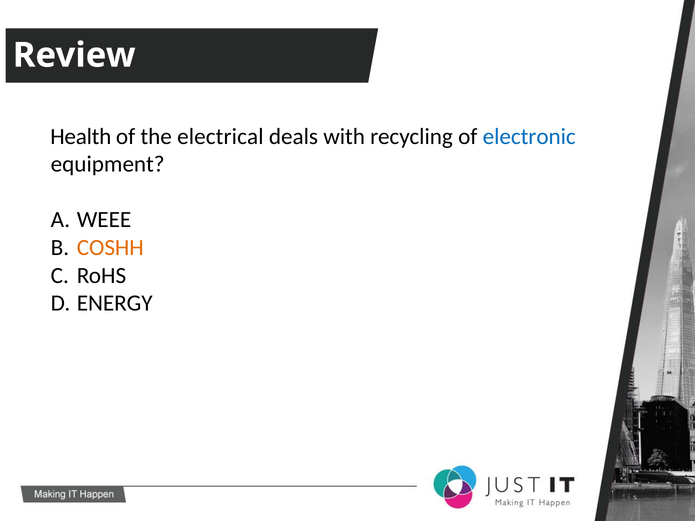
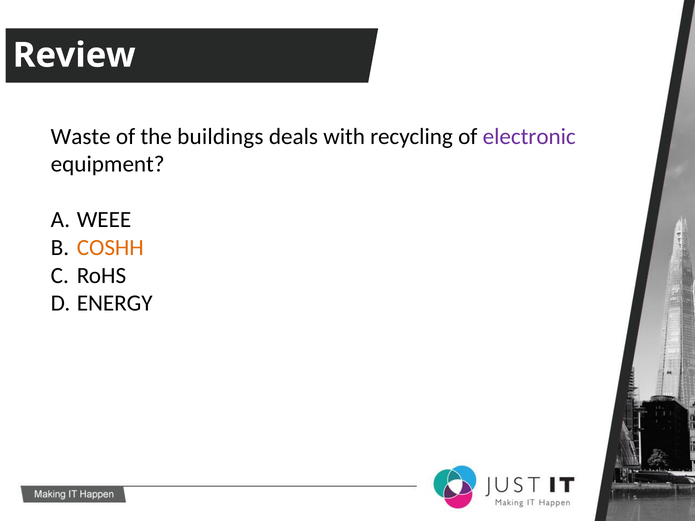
Health: Health -> Waste
electrical: electrical -> buildings
electronic colour: blue -> purple
